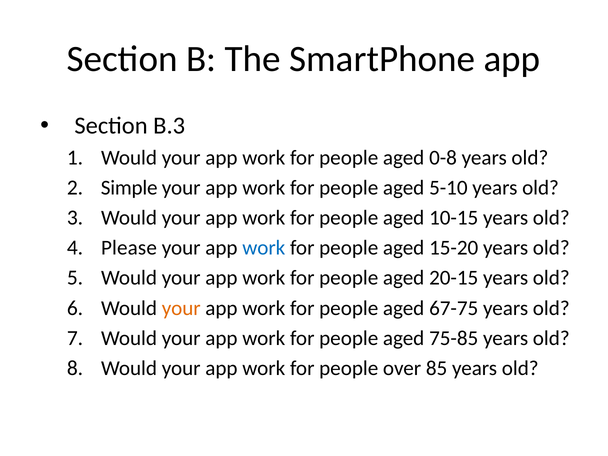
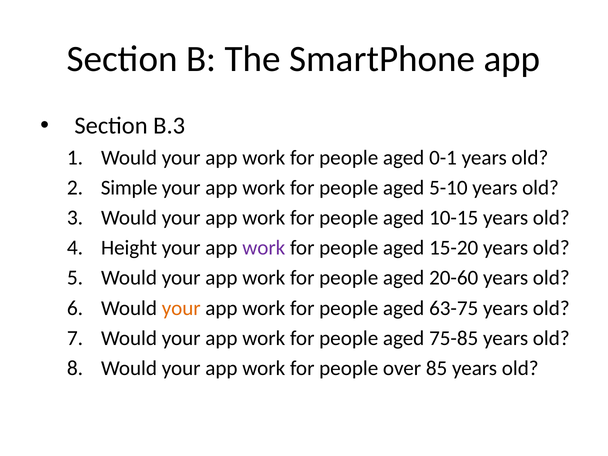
0-8: 0-8 -> 0-1
Please: Please -> Height
work at (264, 248) colour: blue -> purple
20-15: 20-15 -> 20-60
67-75: 67-75 -> 63-75
